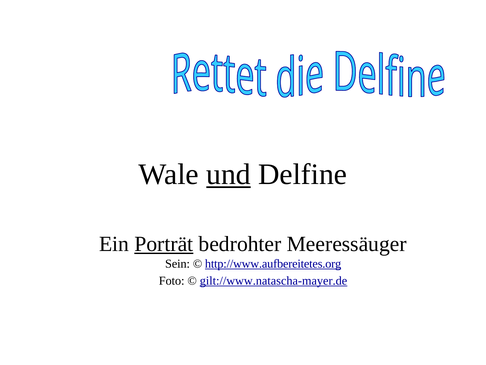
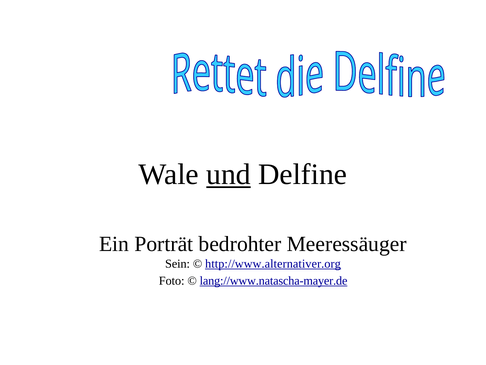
Porträt underline: present -> none
http://www.aufbereitetes.org: http://www.aufbereitetes.org -> http://www.alternativer.org
gilt://www.natascha-mayer.de: gilt://www.natascha-mayer.de -> lang://www.natascha-mayer.de
